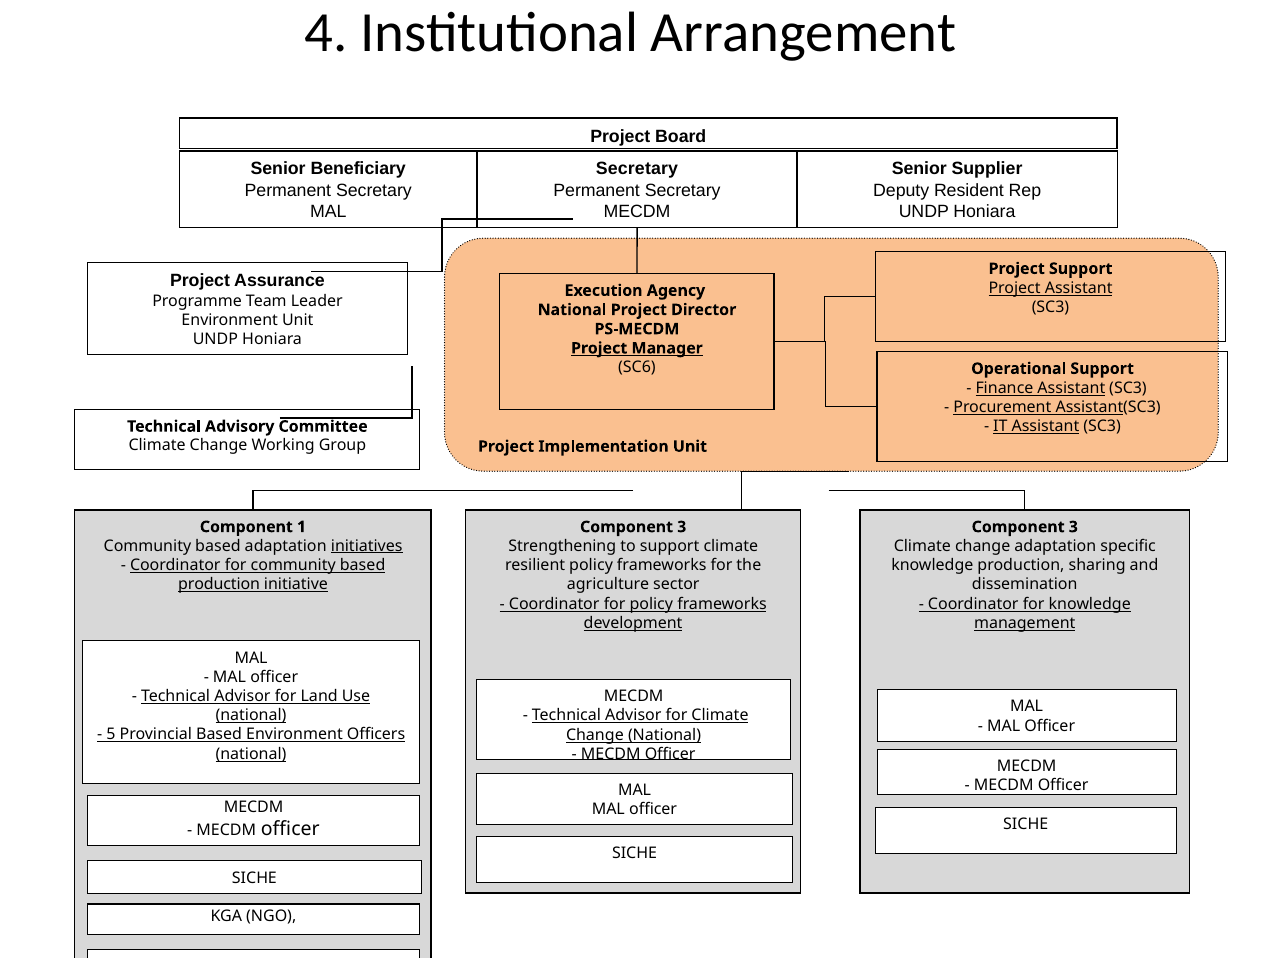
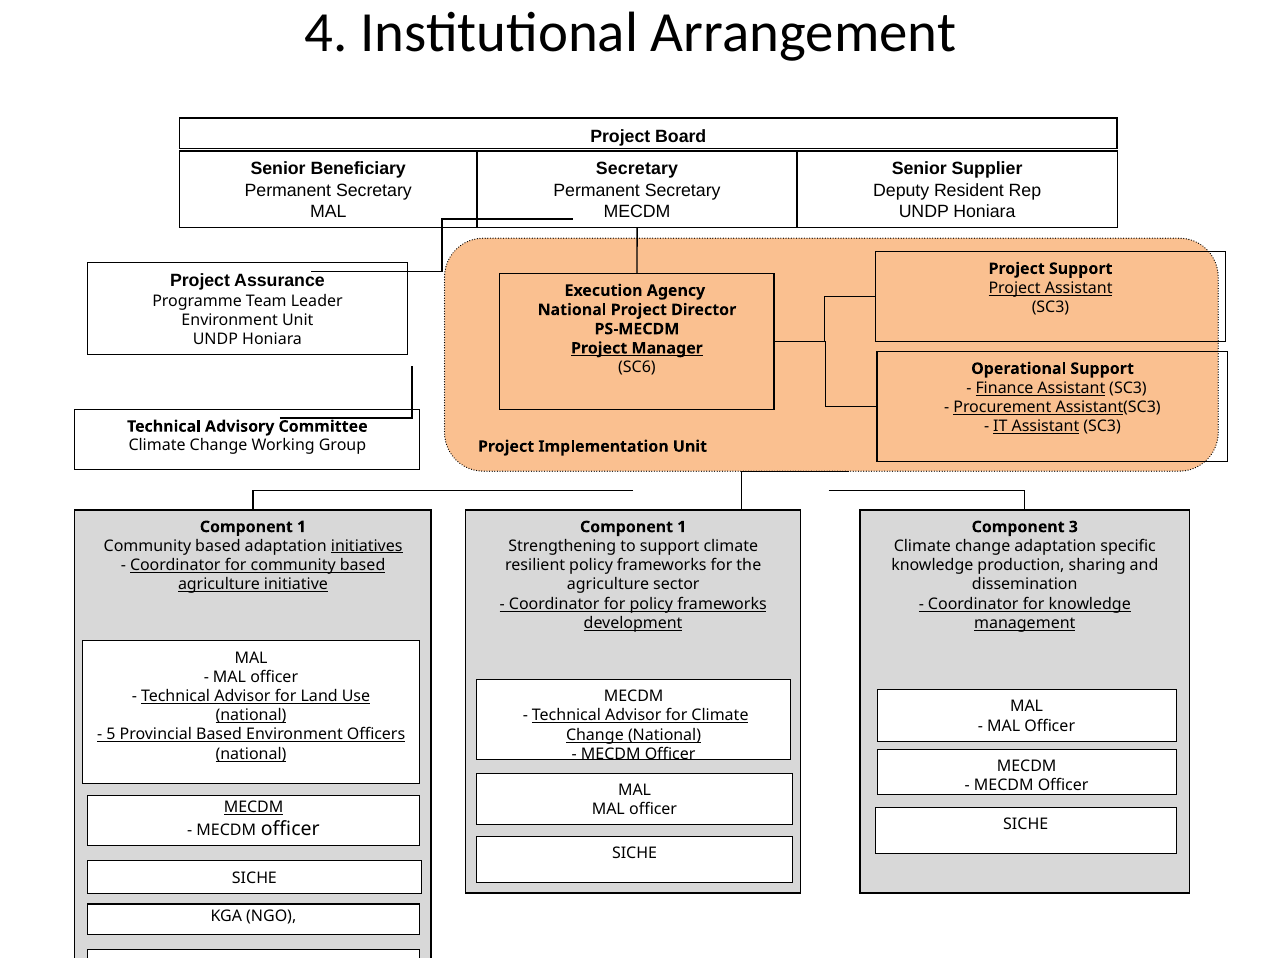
3 at (682, 527): 3 -> 1
production at (219, 585): production -> agriculture
MECDM at (254, 808) underline: none -> present
